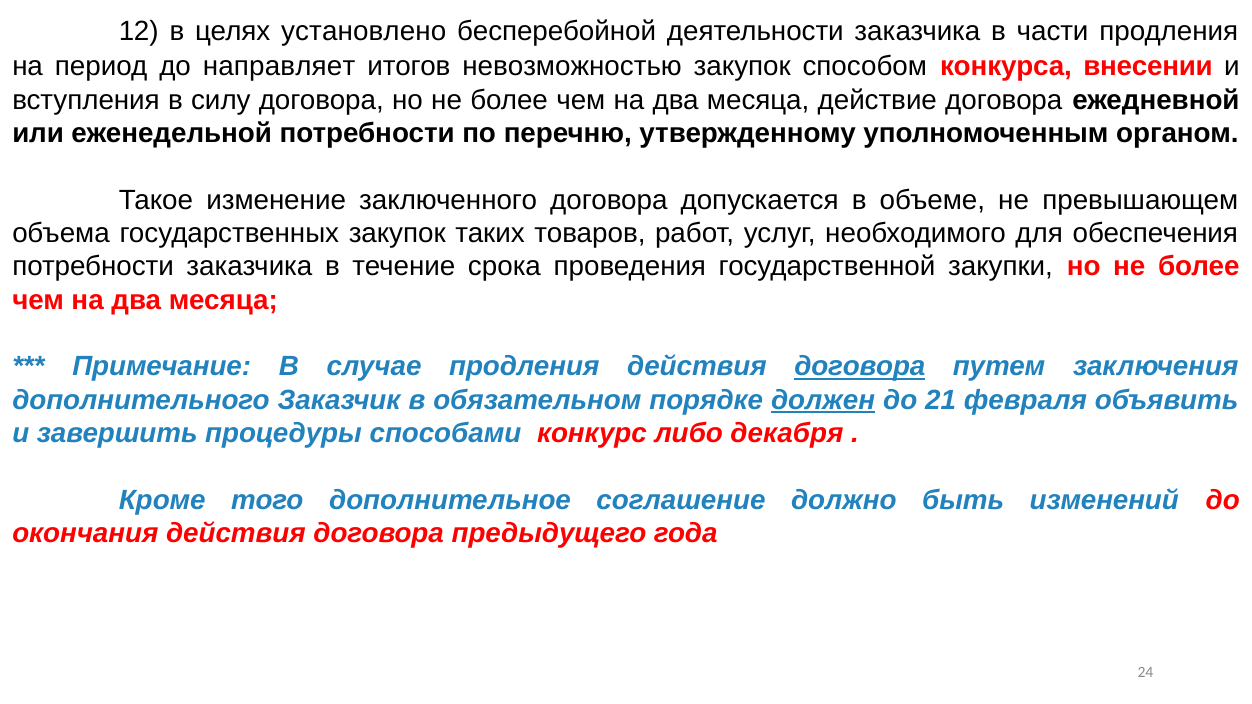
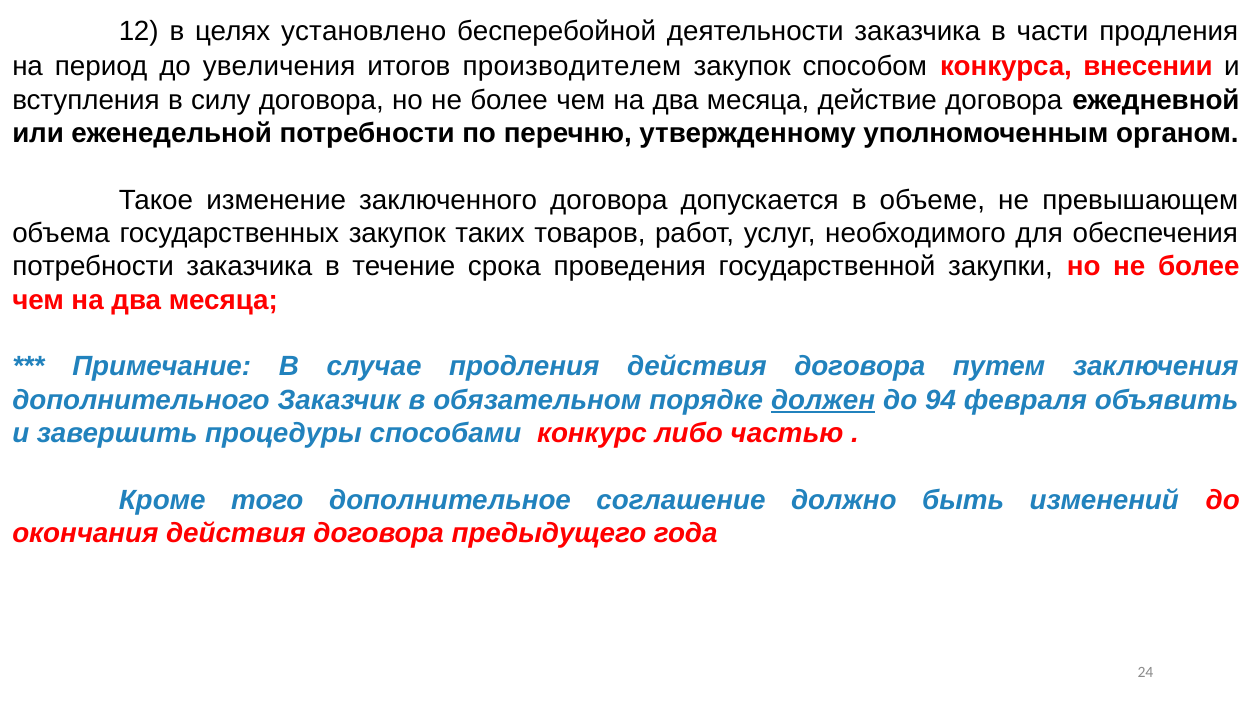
направляет: направляет -> увеличения
невозможностью: невозможностью -> производителем
договора at (860, 367) underline: present -> none
21: 21 -> 94
декабря: декабря -> частью
